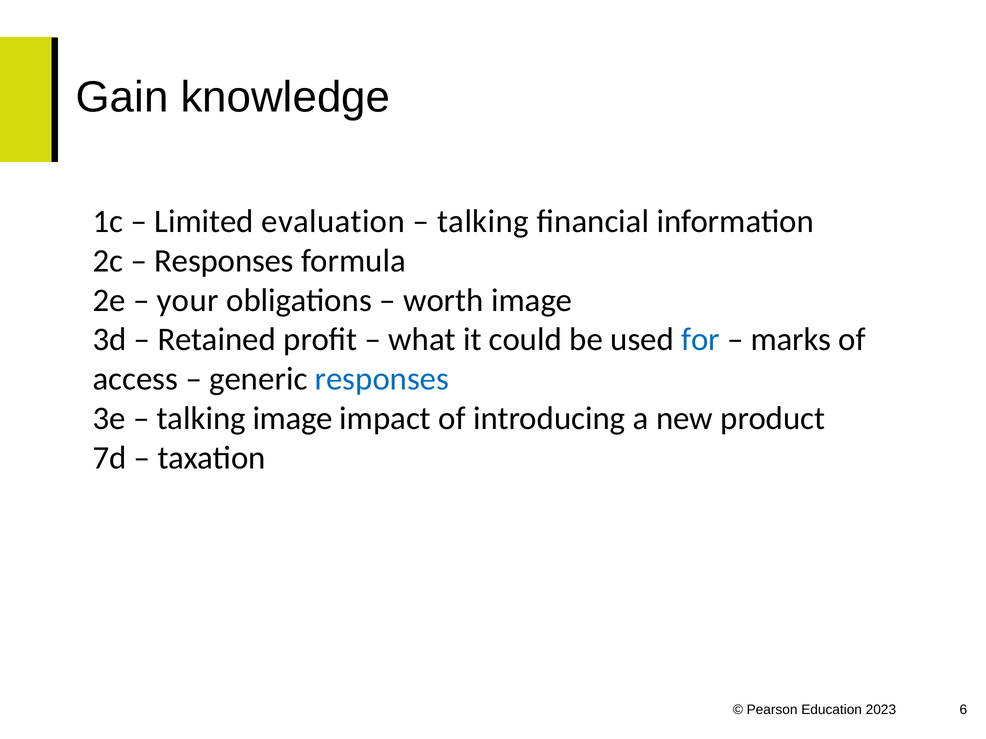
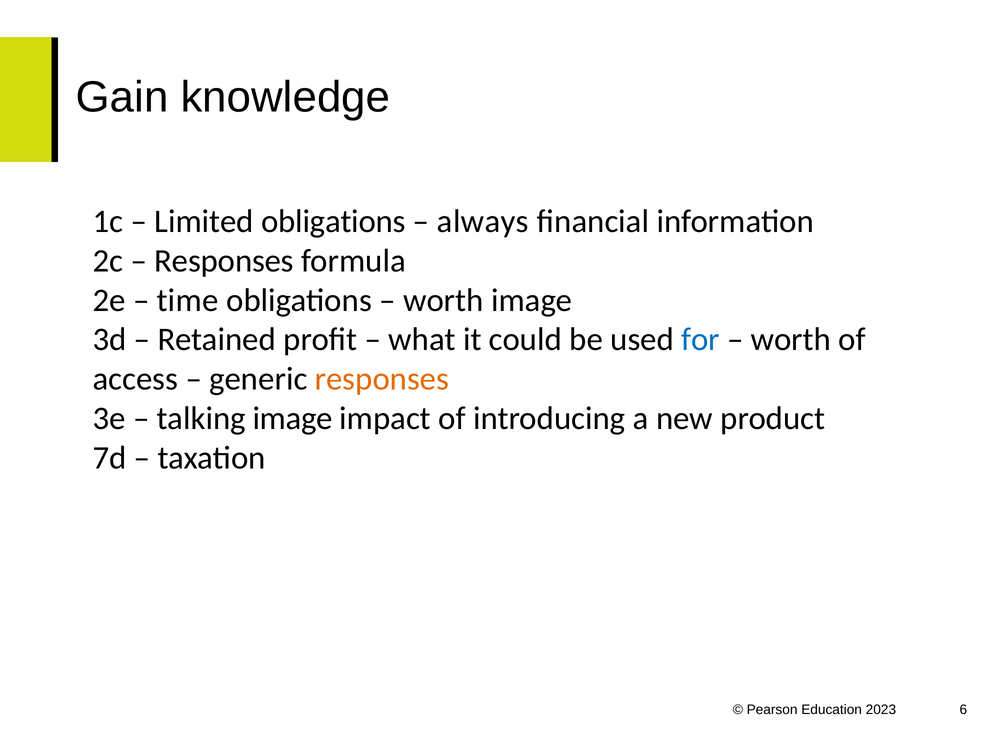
Limited evaluation: evaluation -> obligations
talking at (483, 222): talking -> always
your: your -> time
marks at (791, 340): marks -> worth
responses at (382, 379) colour: blue -> orange
